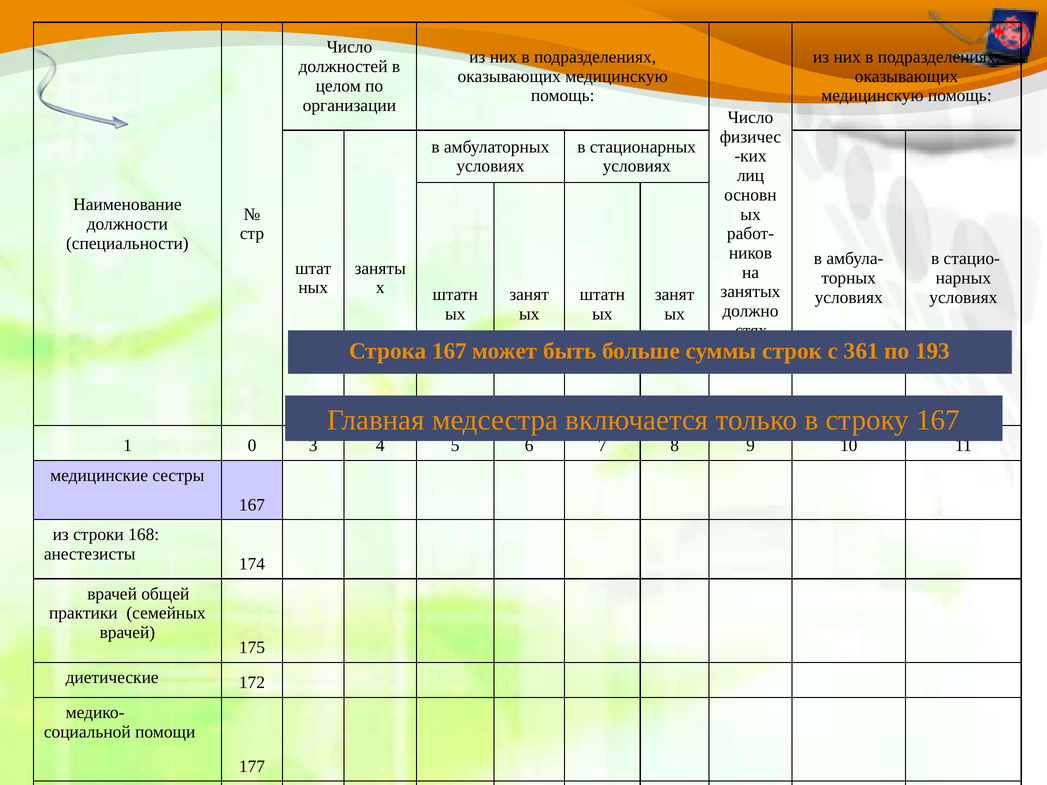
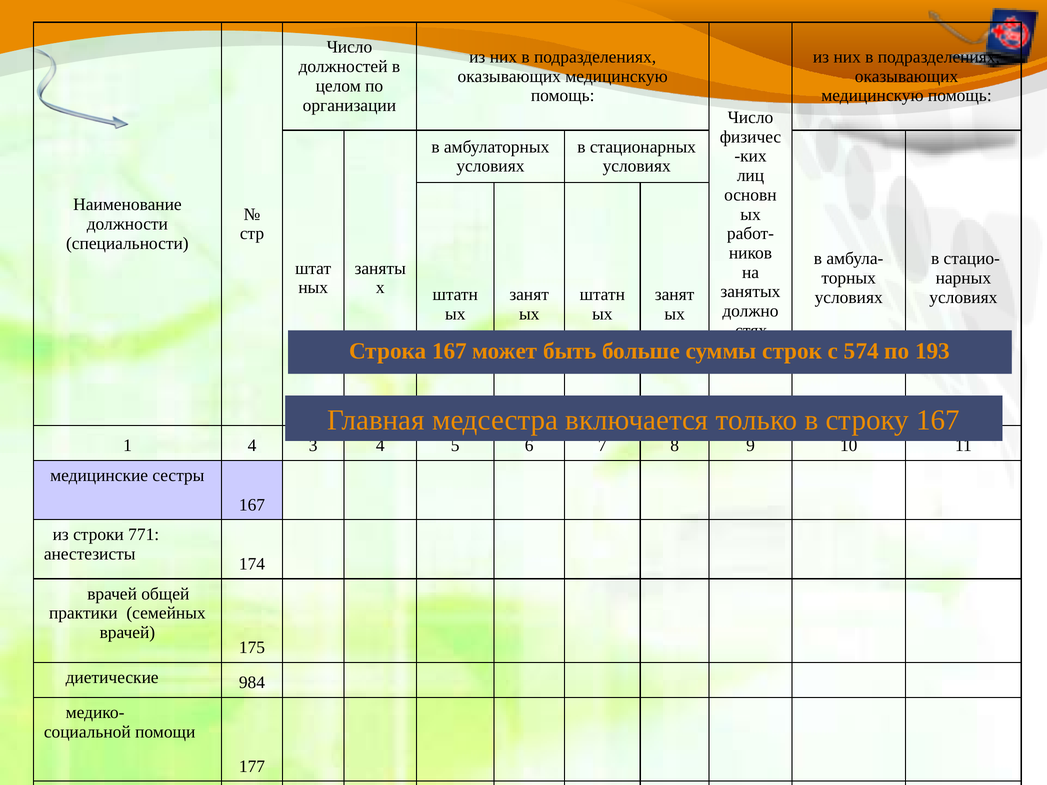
361: 361 -> 574
1 0: 0 -> 4
168: 168 -> 771
172: 172 -> 984
